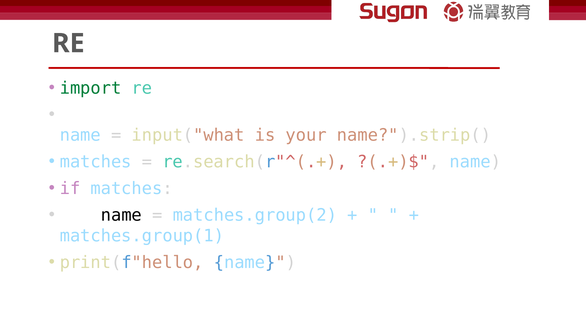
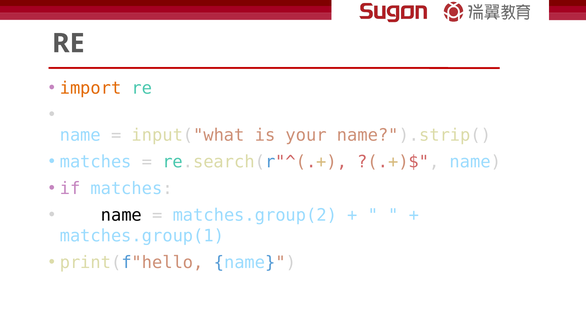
import colour: green -> orange
